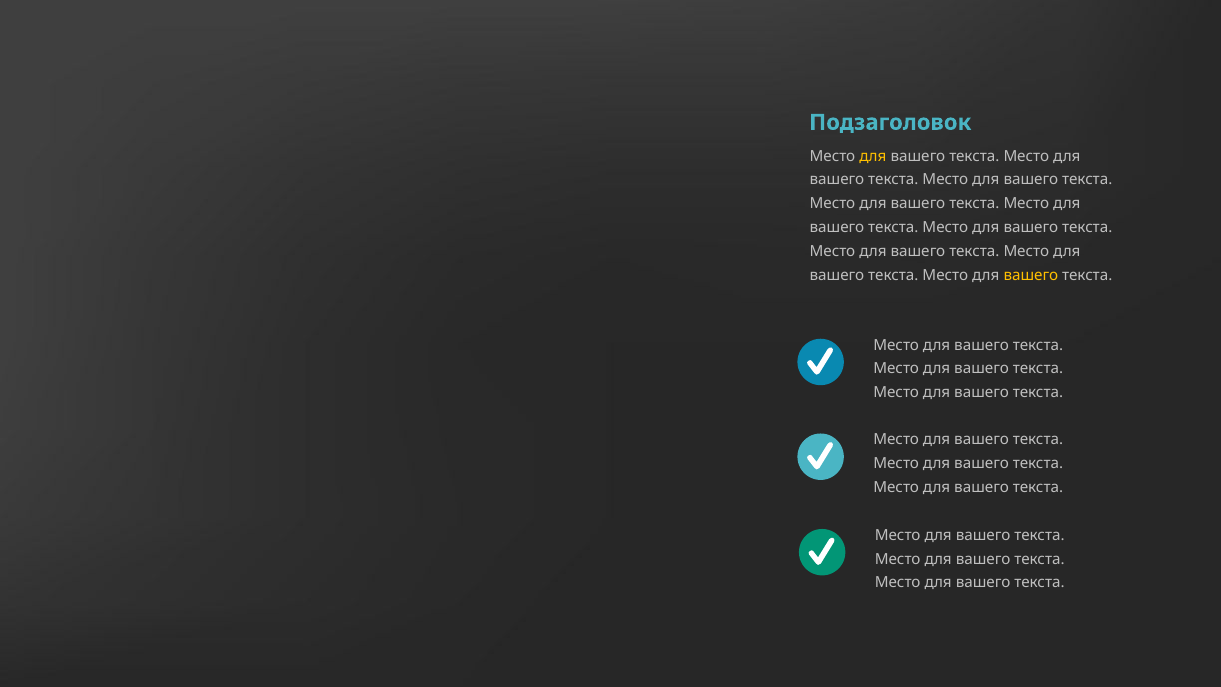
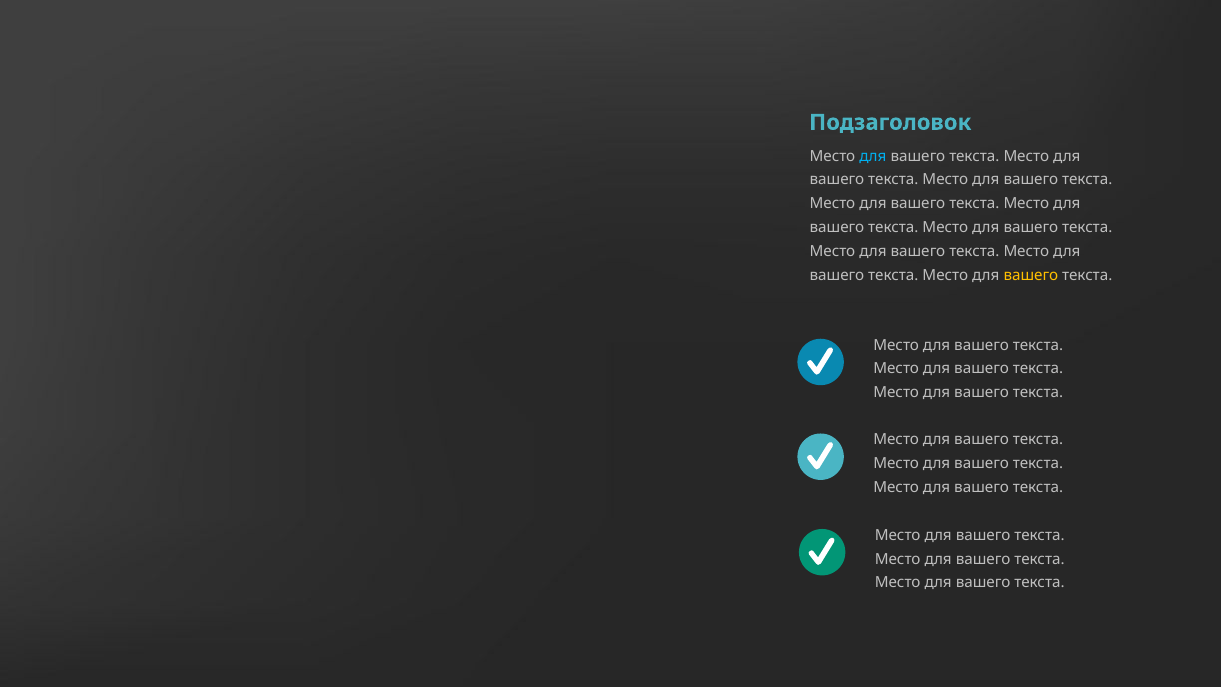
для at (873, 156) colour: yellow -> light blue
